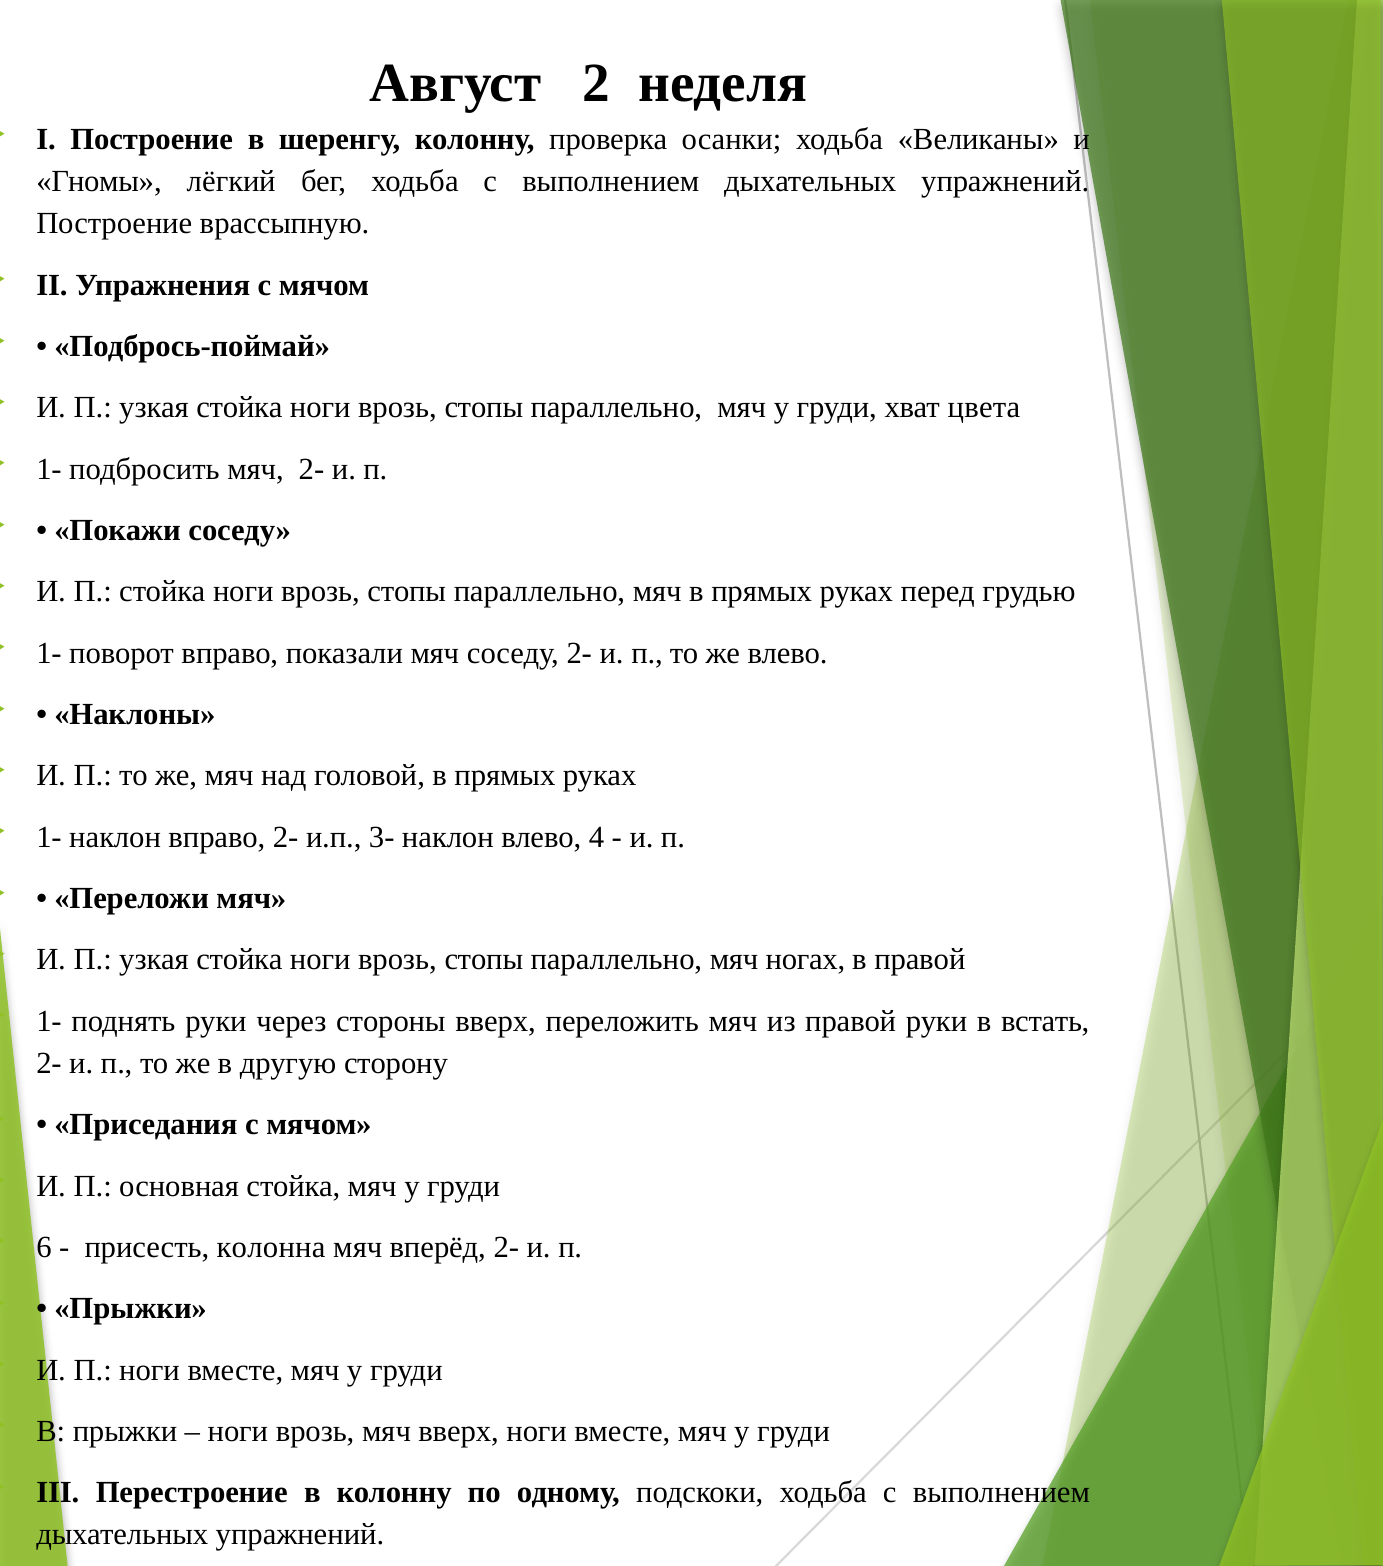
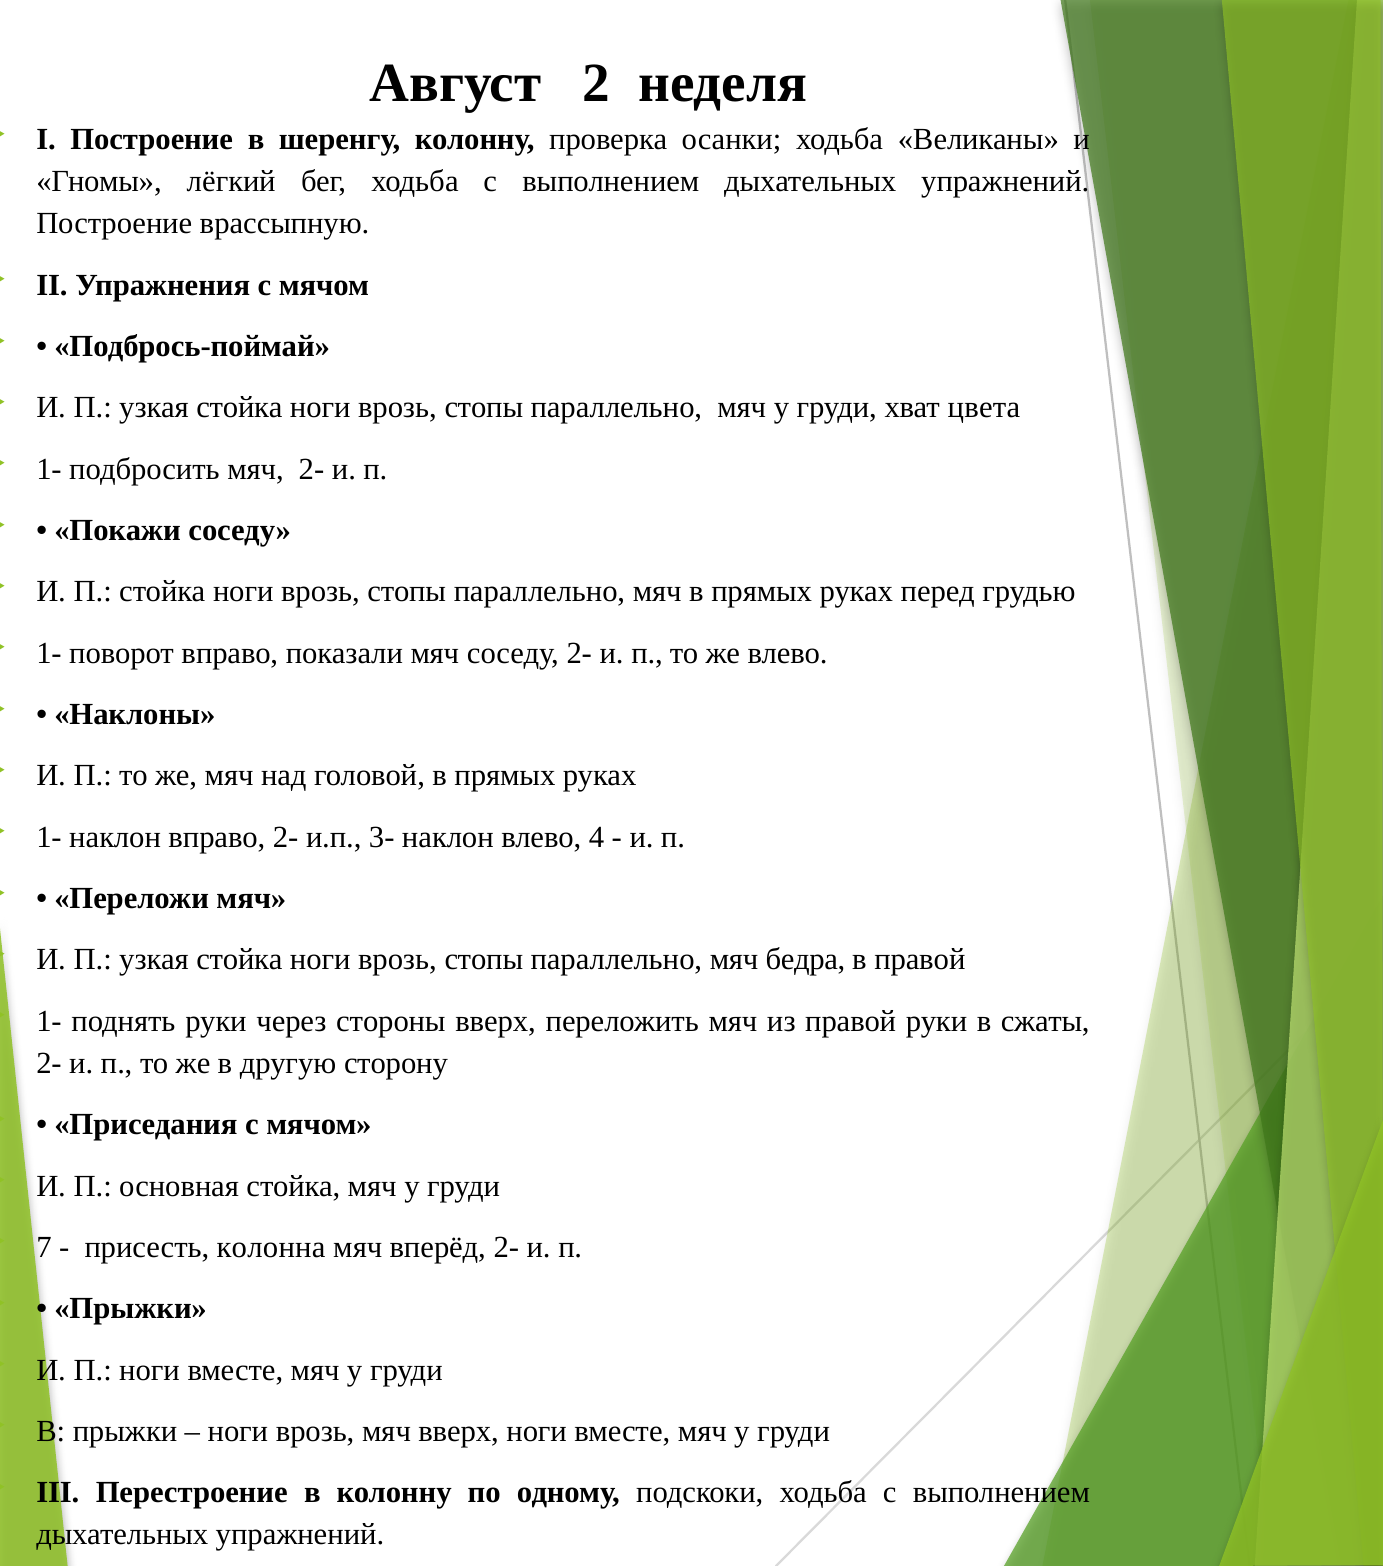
ногах: ногах -> бедра
встать: встать -> сжаты
6: 6 -> 7
